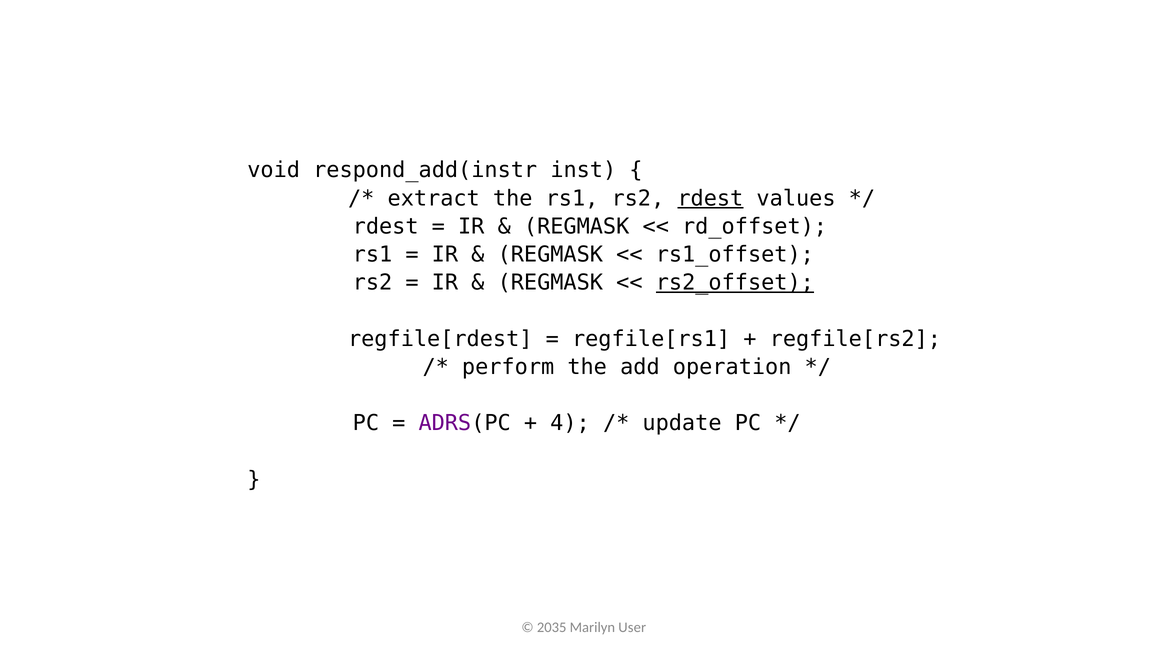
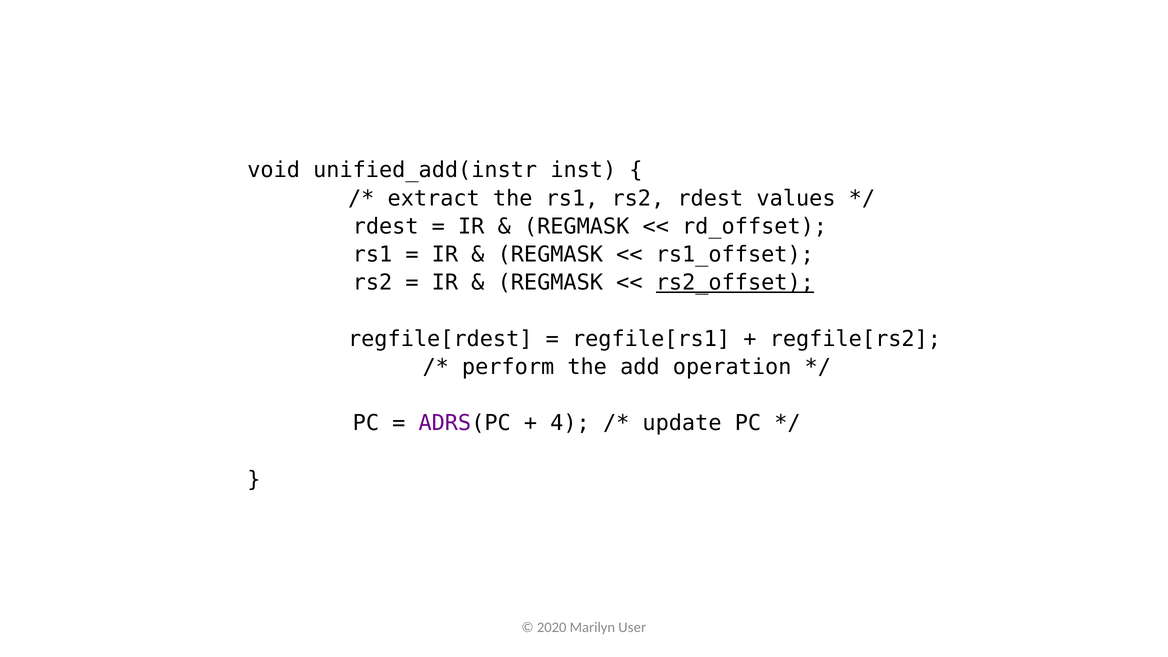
respond_add(instr: respond_add(instr -> unified_add(instr
rdest at (710, 198) underline: present -> none
2035: 2035 -> 2020
